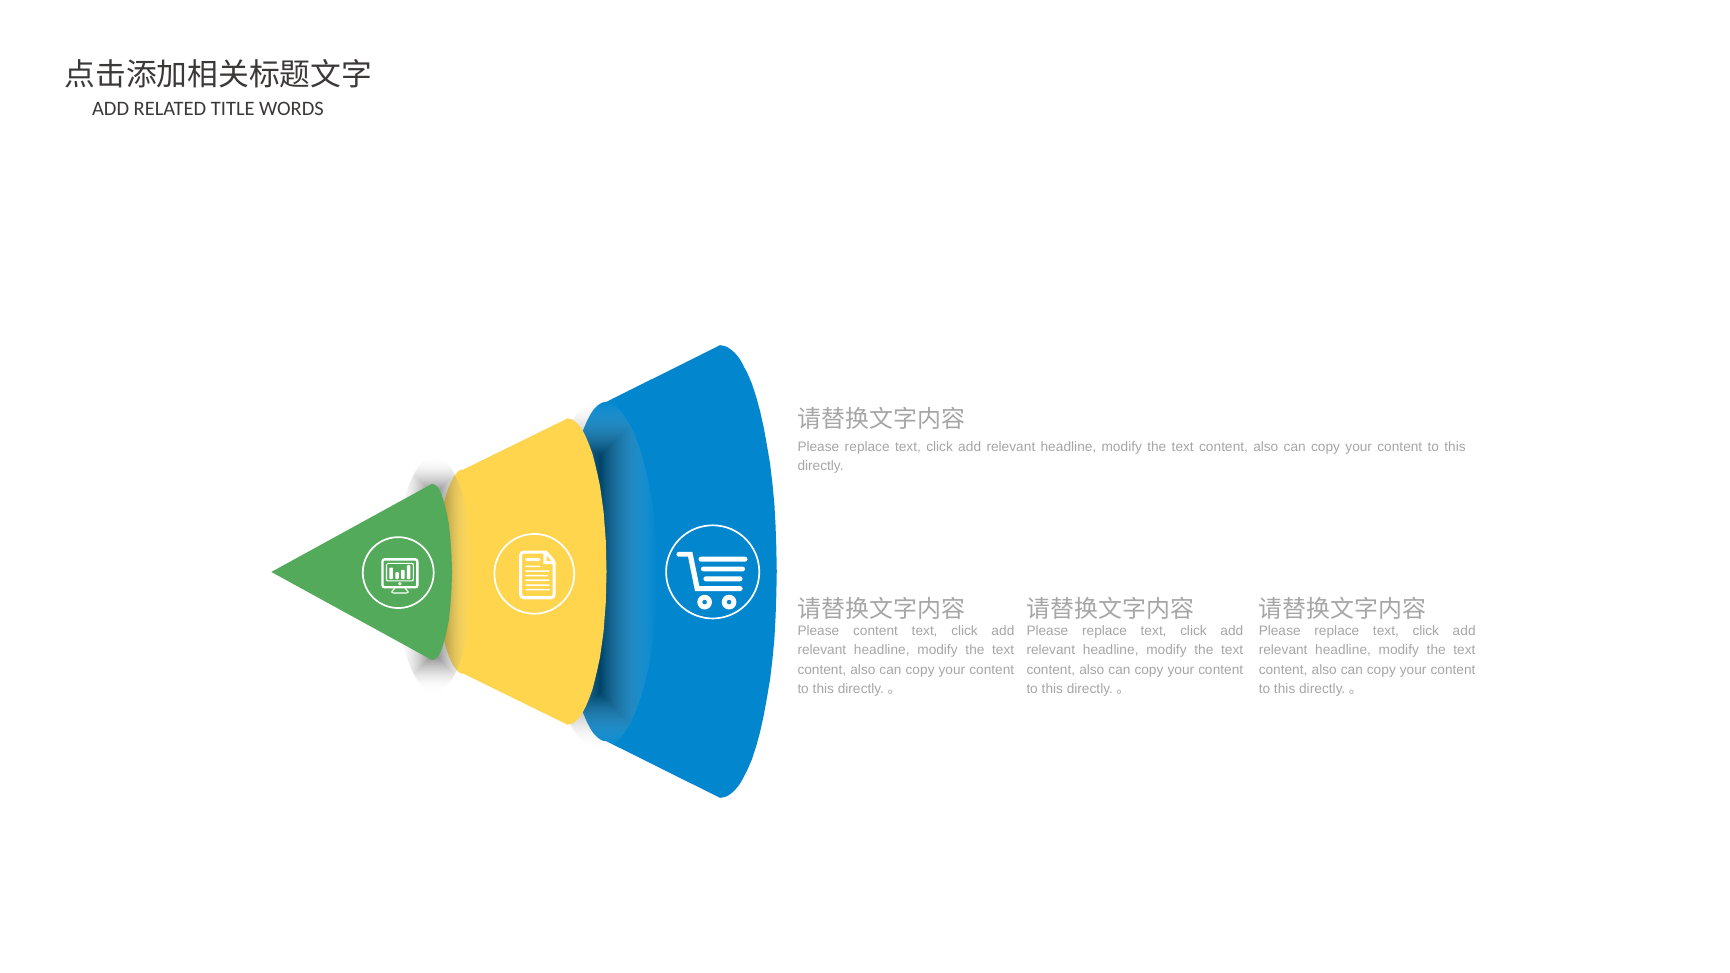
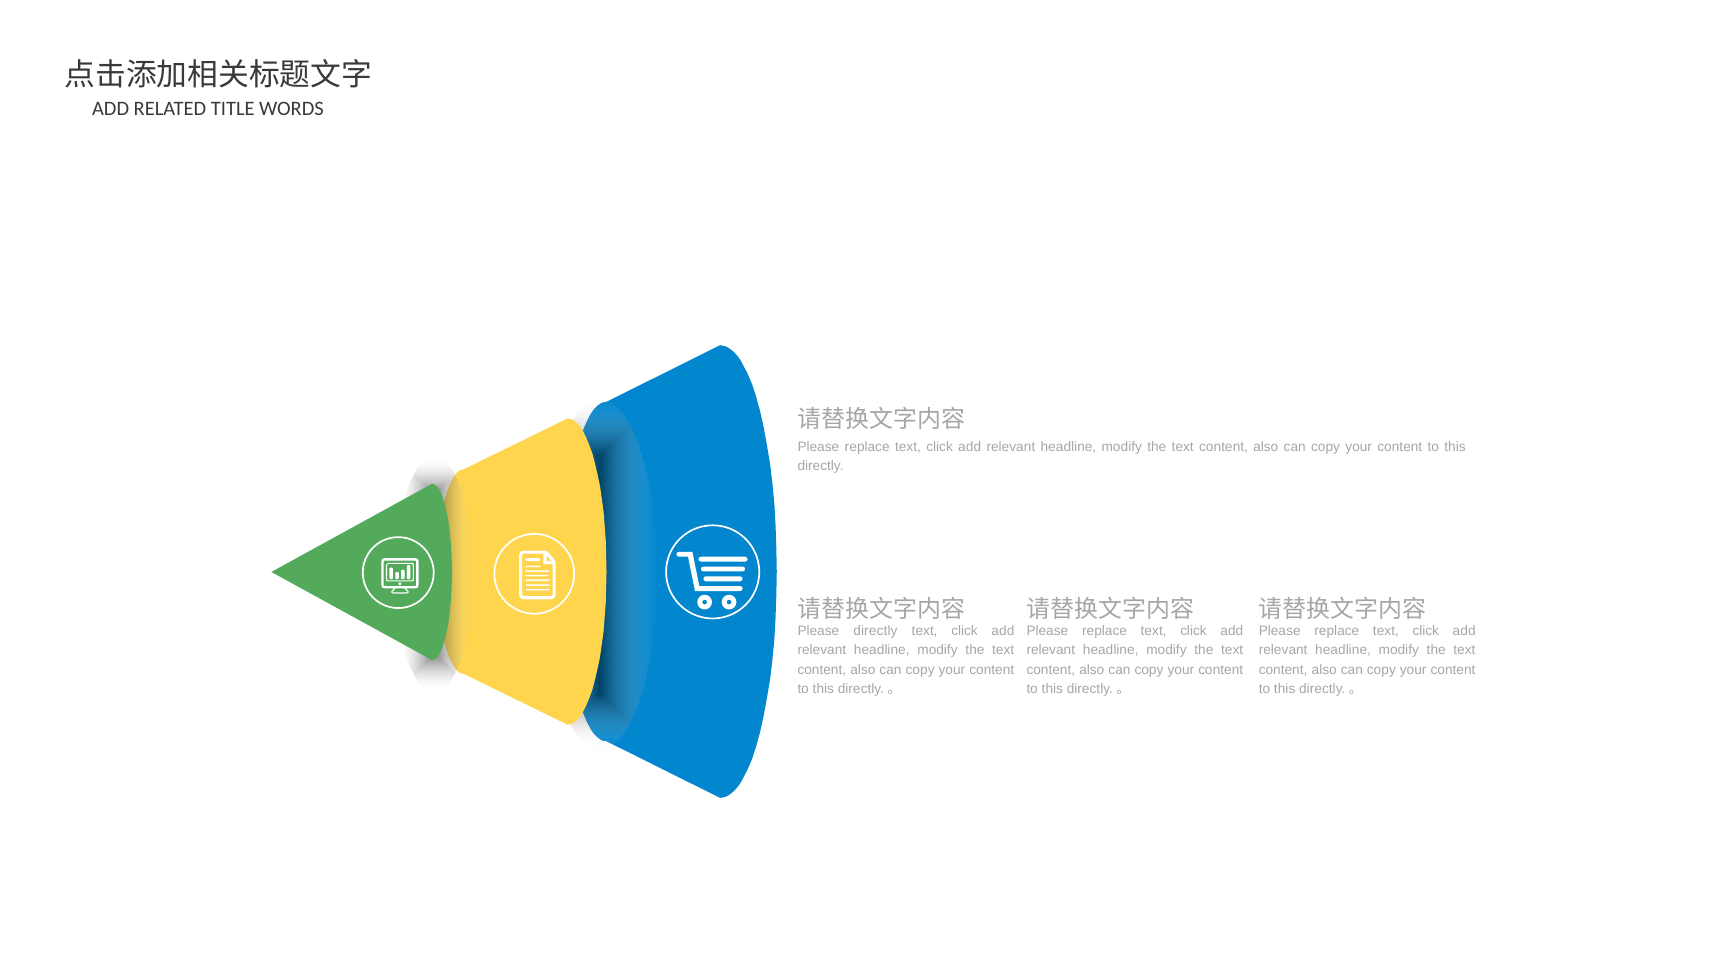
Please content: content -> directly
